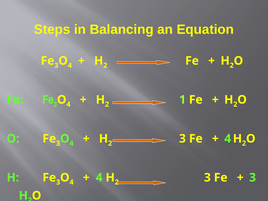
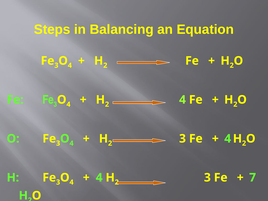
1 at (182, 100): 1 -> 4
3 at (253, 178): 3 -> 7
